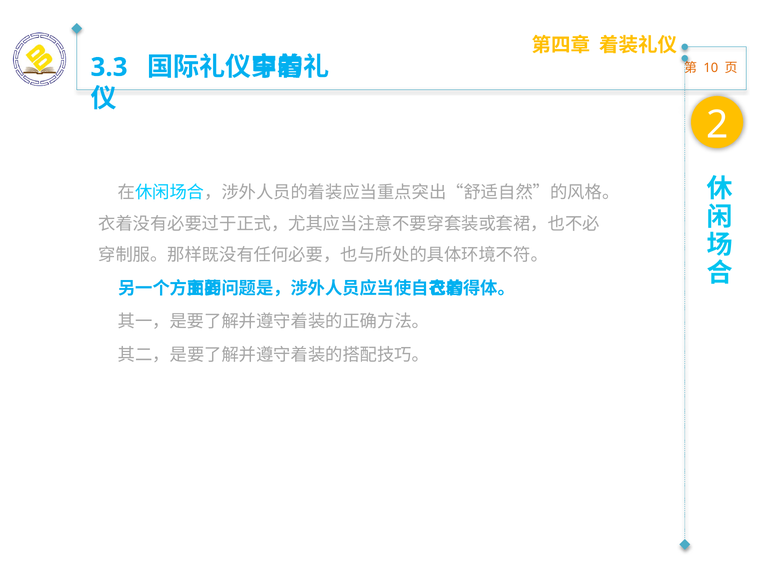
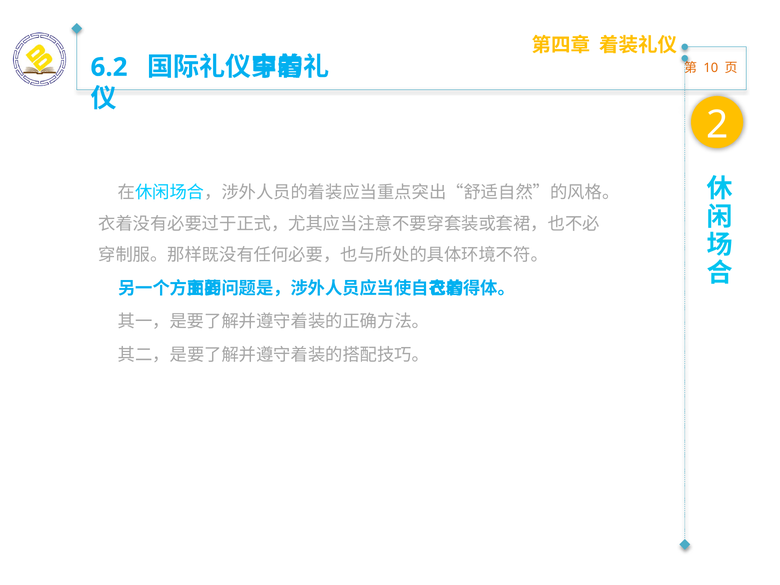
3.3: 3.3 -> 6.2
